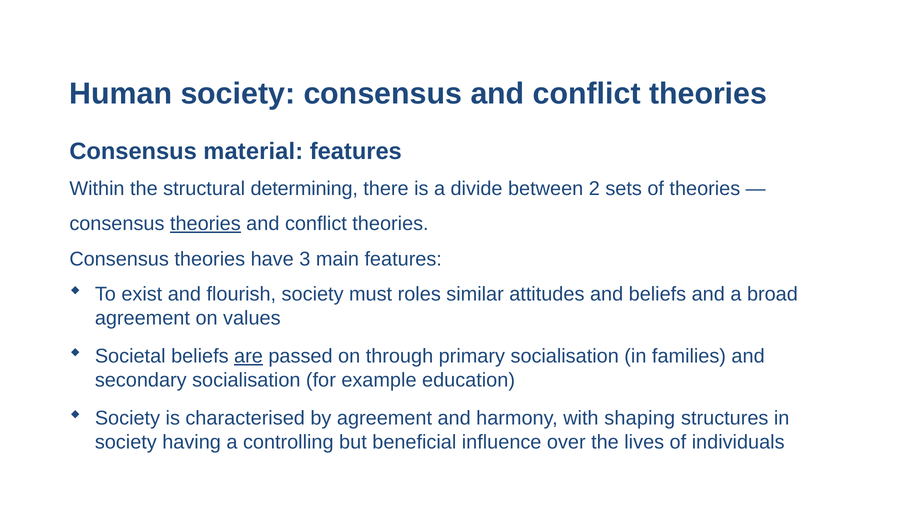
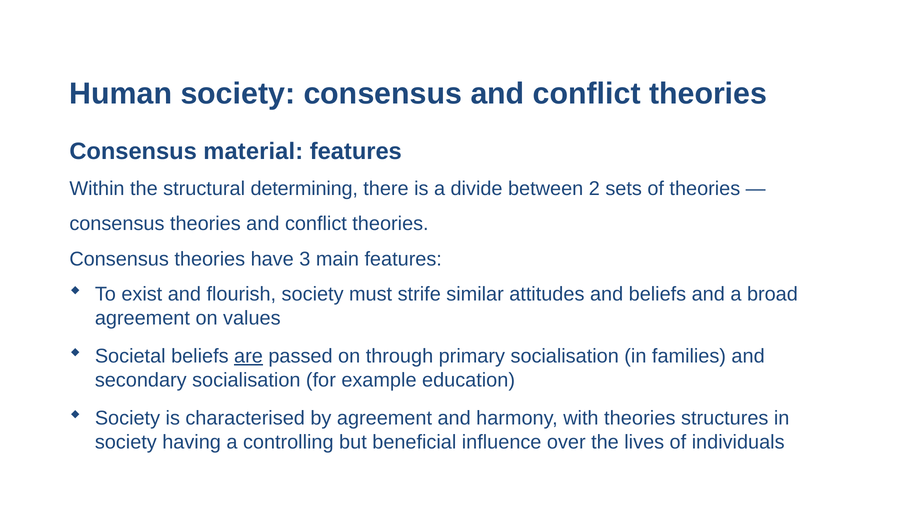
theories at (205, 224) underline: present -> none
roles: roles -> strife
with shaping: shaping -> theories
